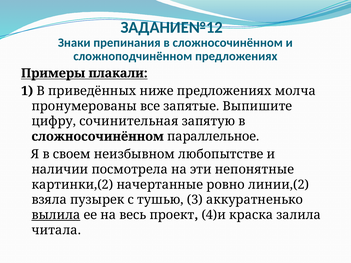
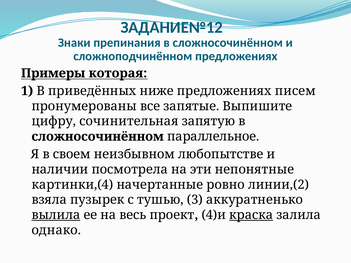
плакали: плакали -> которая
молча: молча -> писем
картинки,(2: картинки,(2 -> картинки,(4
краска underline: none -> present
читала: читала -> однако
